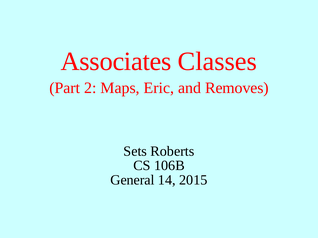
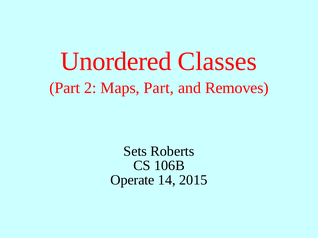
Associates: Associates -> Unordered
Maps Eric: Eric -> Part
General: General -> Operate
